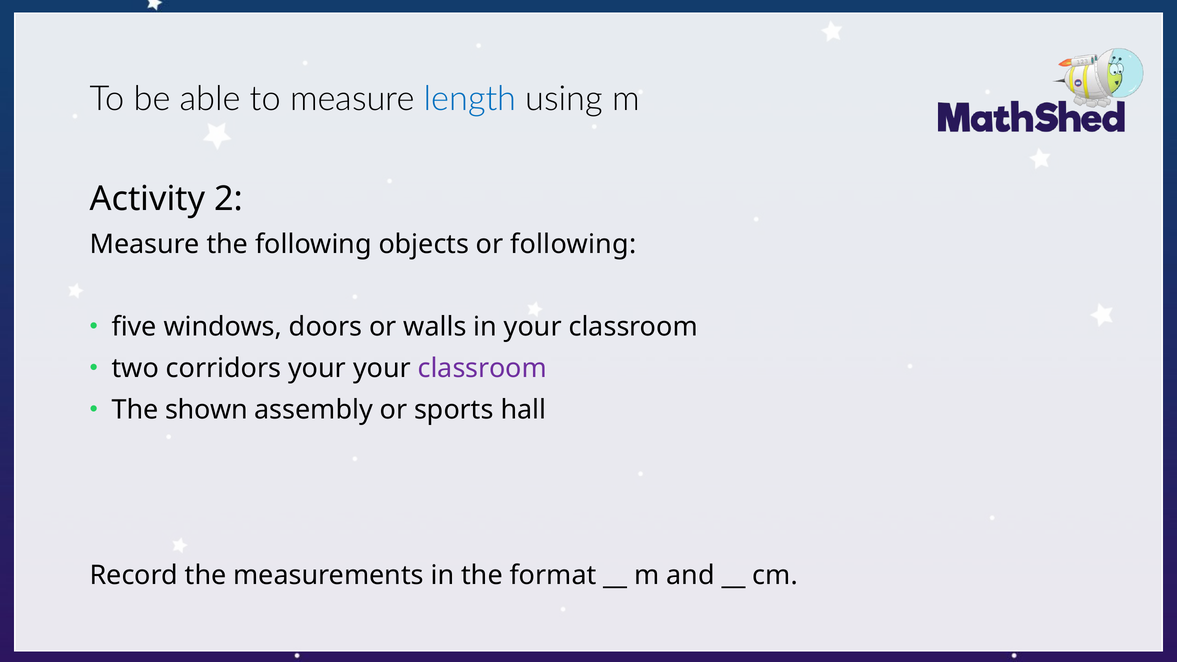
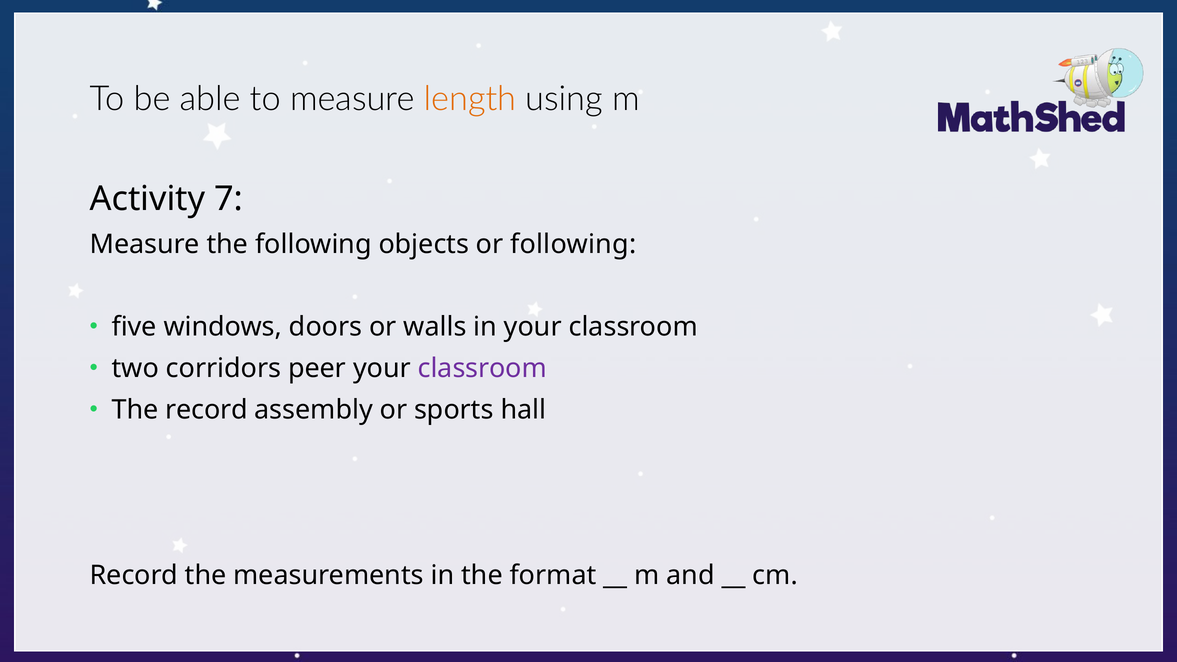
length colour: blue -> orange
2: 2 -> 7
corridors your: your -> peer
The shown: shown -> record
